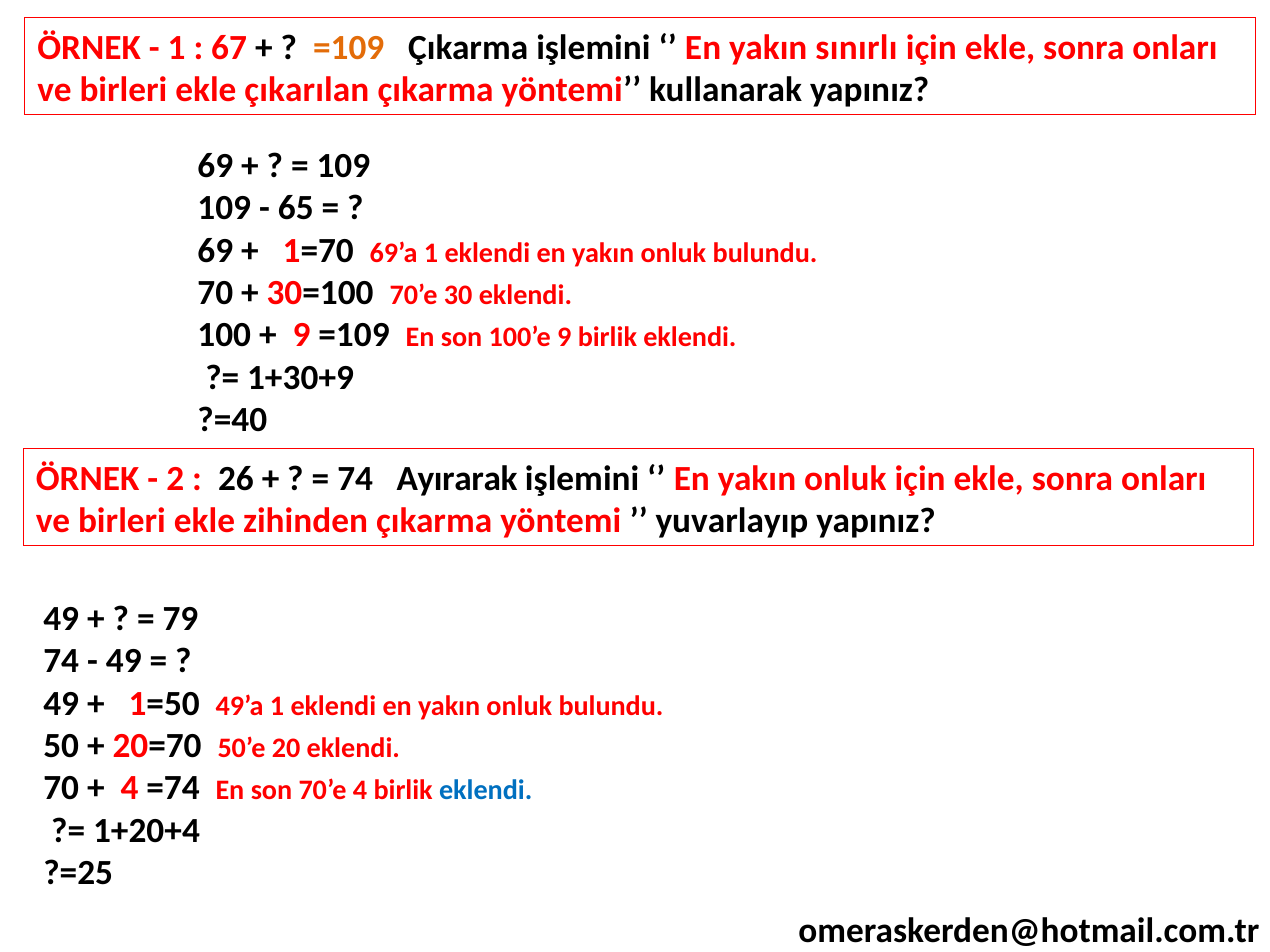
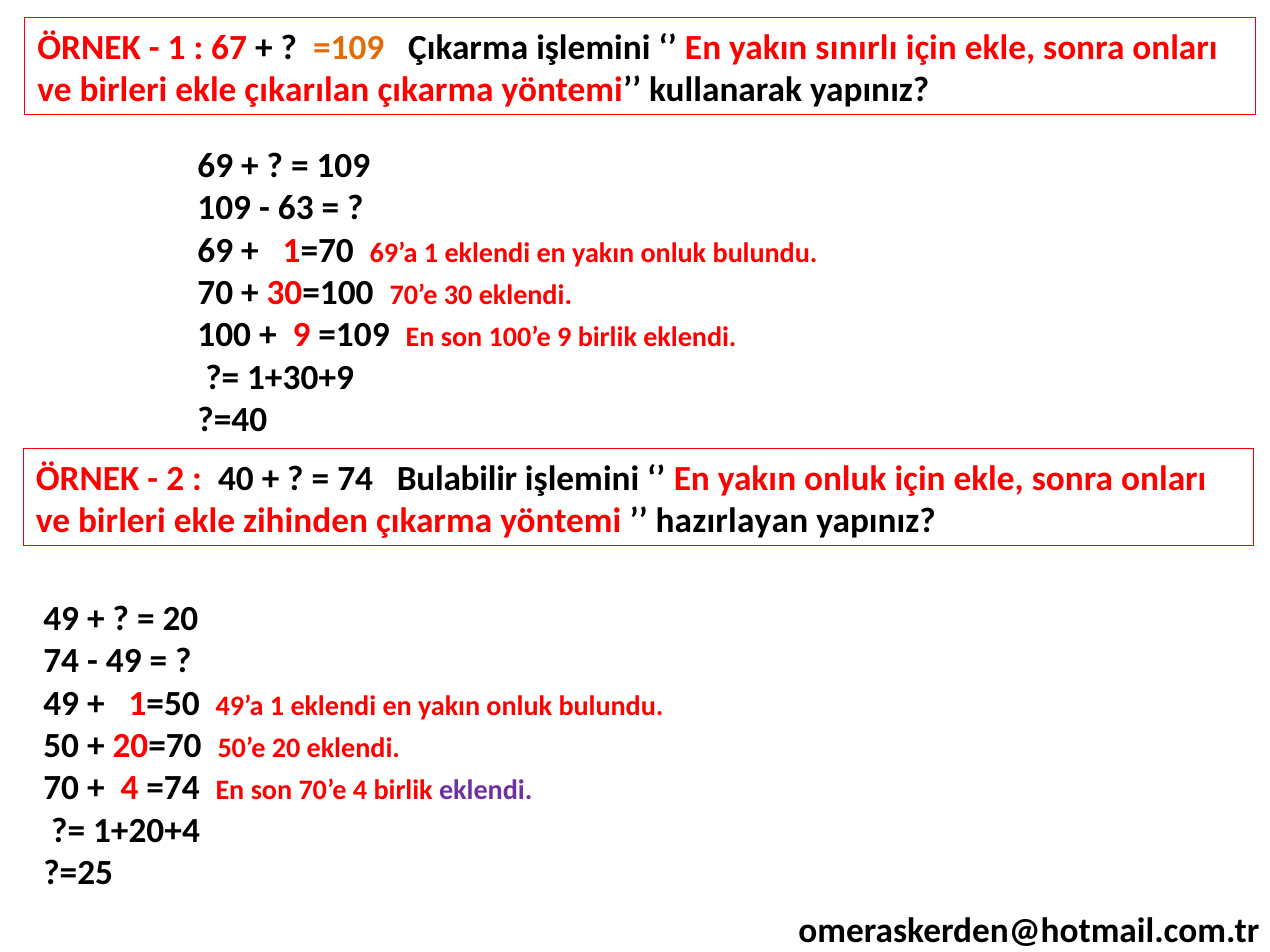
65: 65 -> 63
26: 26 -> 40
Ayırarak: Ayırarak -> Bulabilir
yuvarlayıp: yuvarlayıp -> hazırlayan
79 at (180, 619): 79 -> 20
eklendi at (486, 791) colour: blue -> purple
